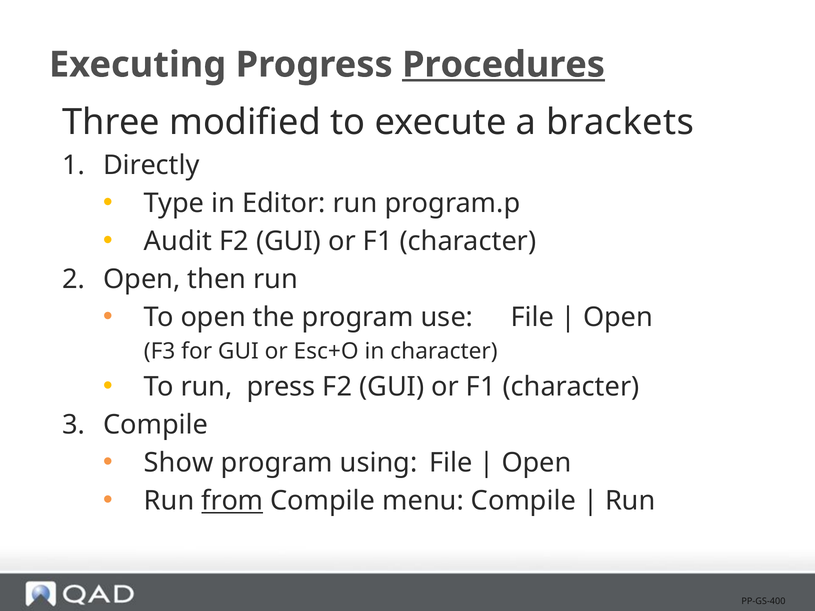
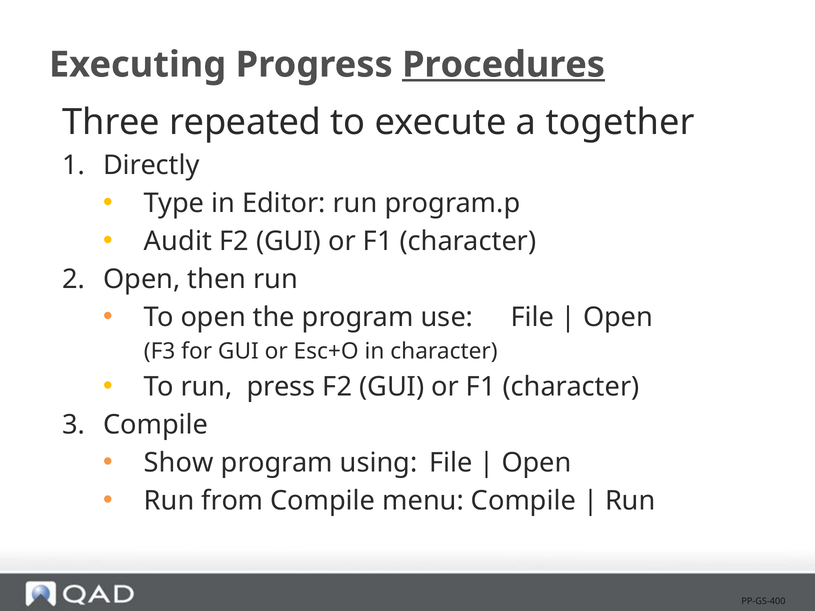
modified: modified -> repeated
brackets: brackets -> together
from underline: present -> none
